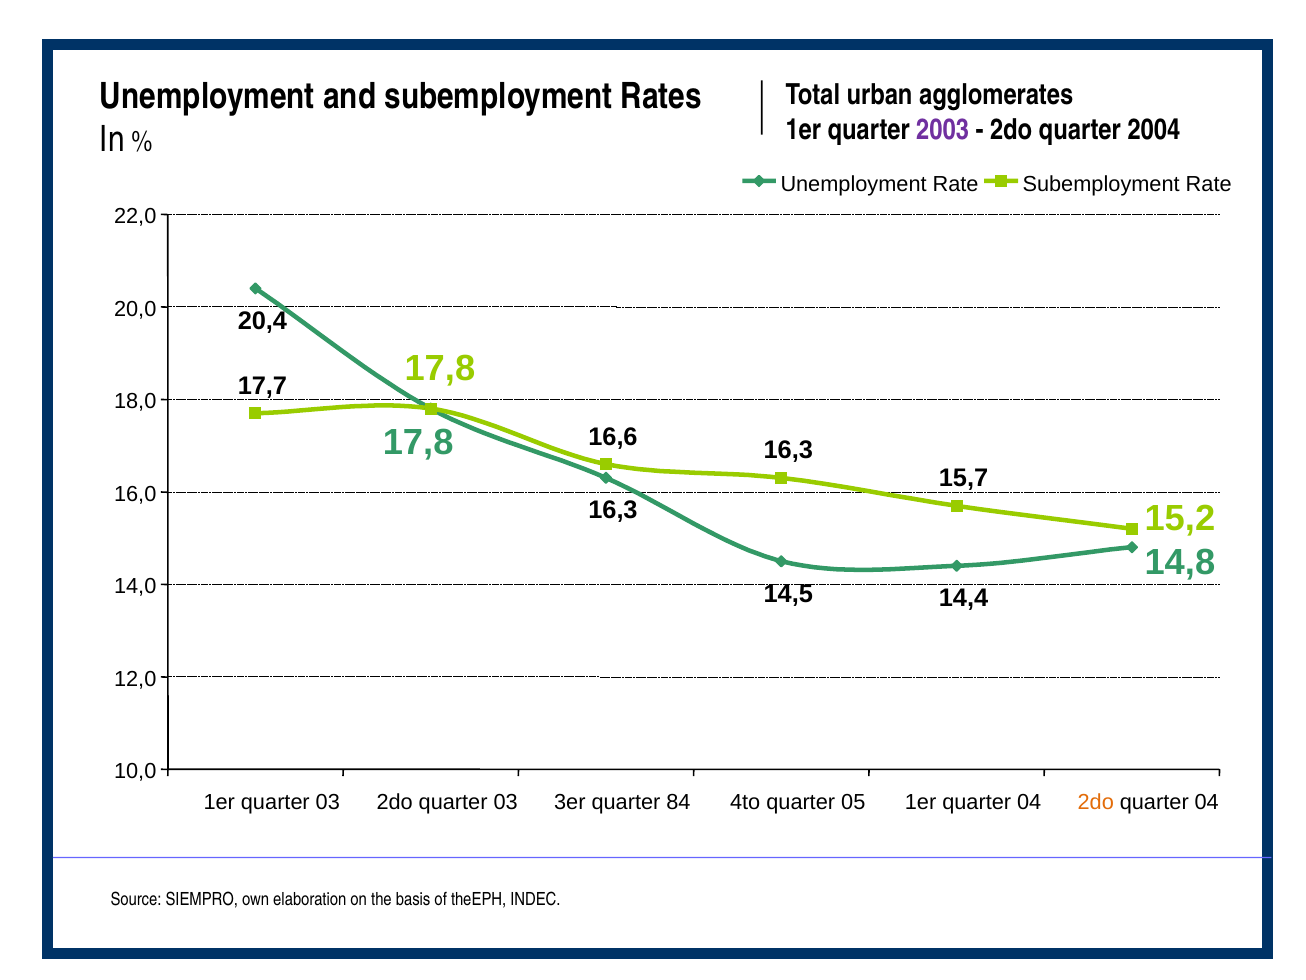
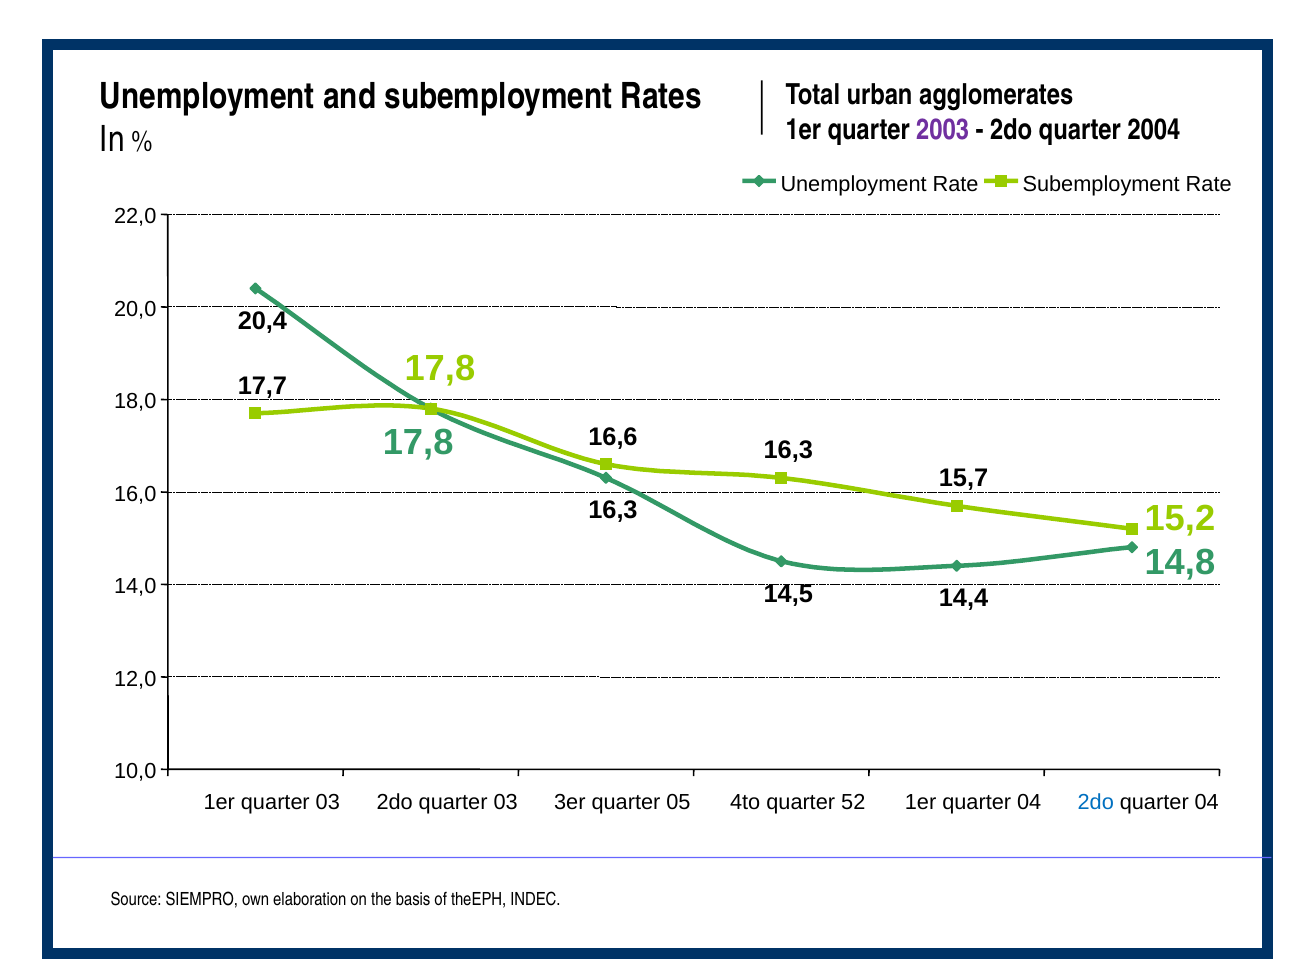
84: 84 -> 05
05: 05 -> 52
2do at (1096, 802) colour: orange -> blue
